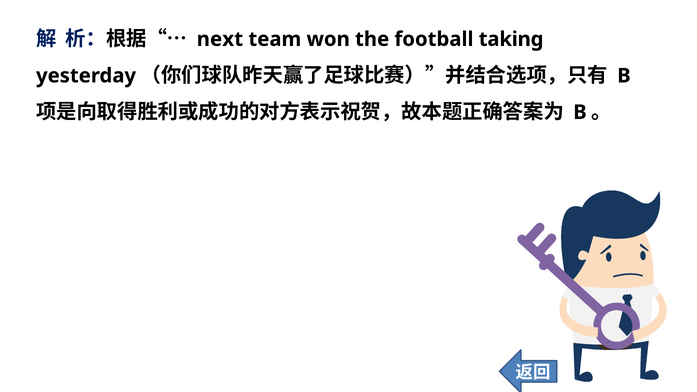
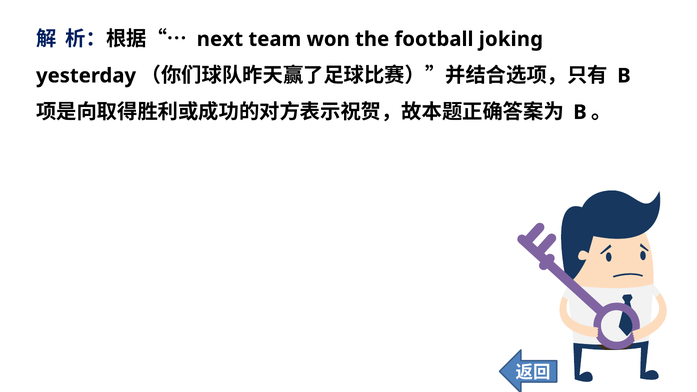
taking: taking -> joking
